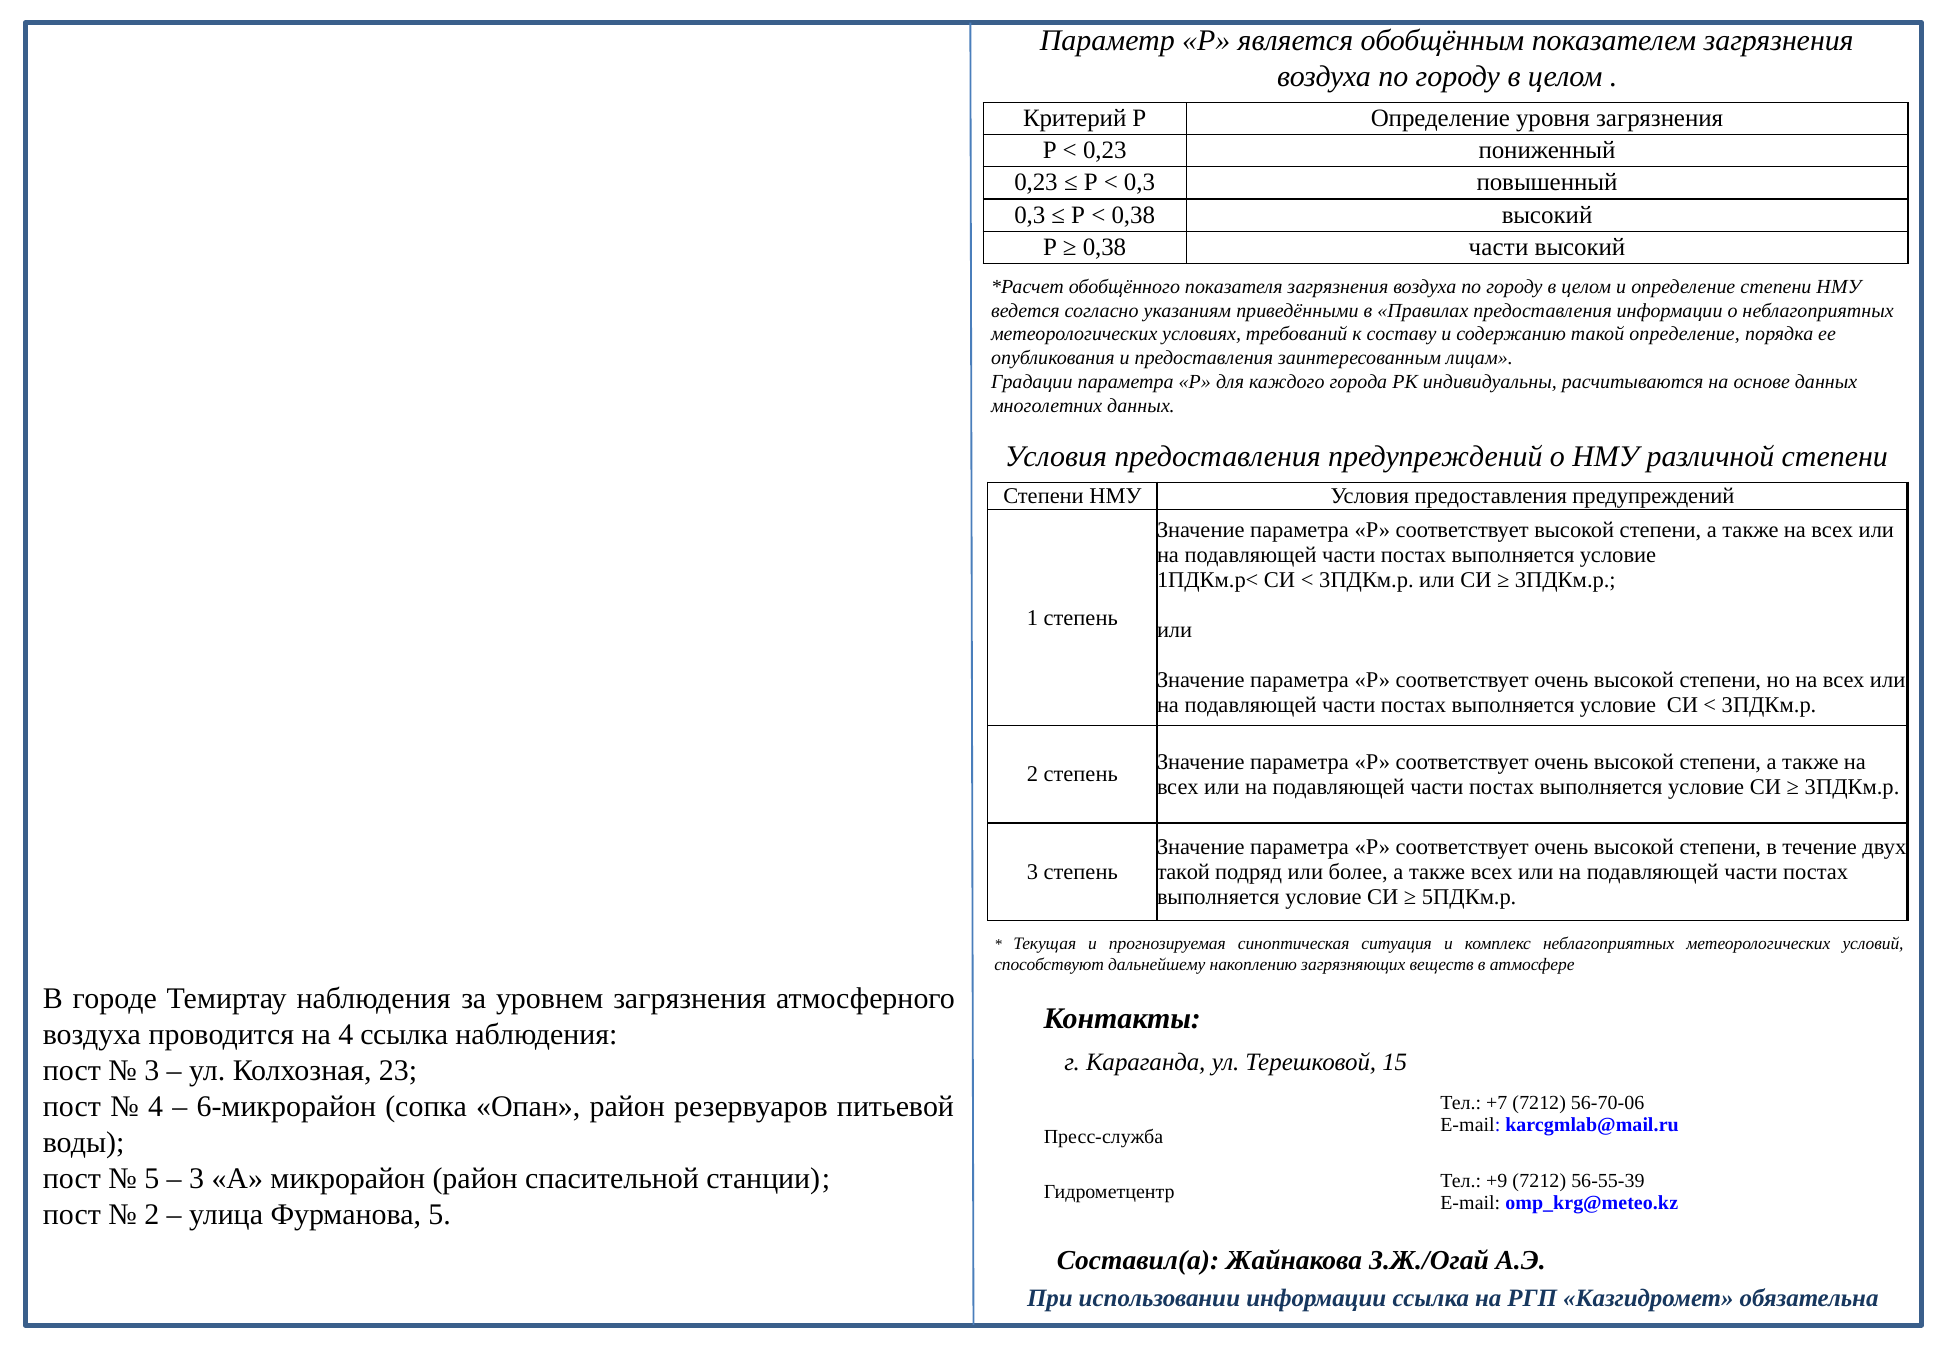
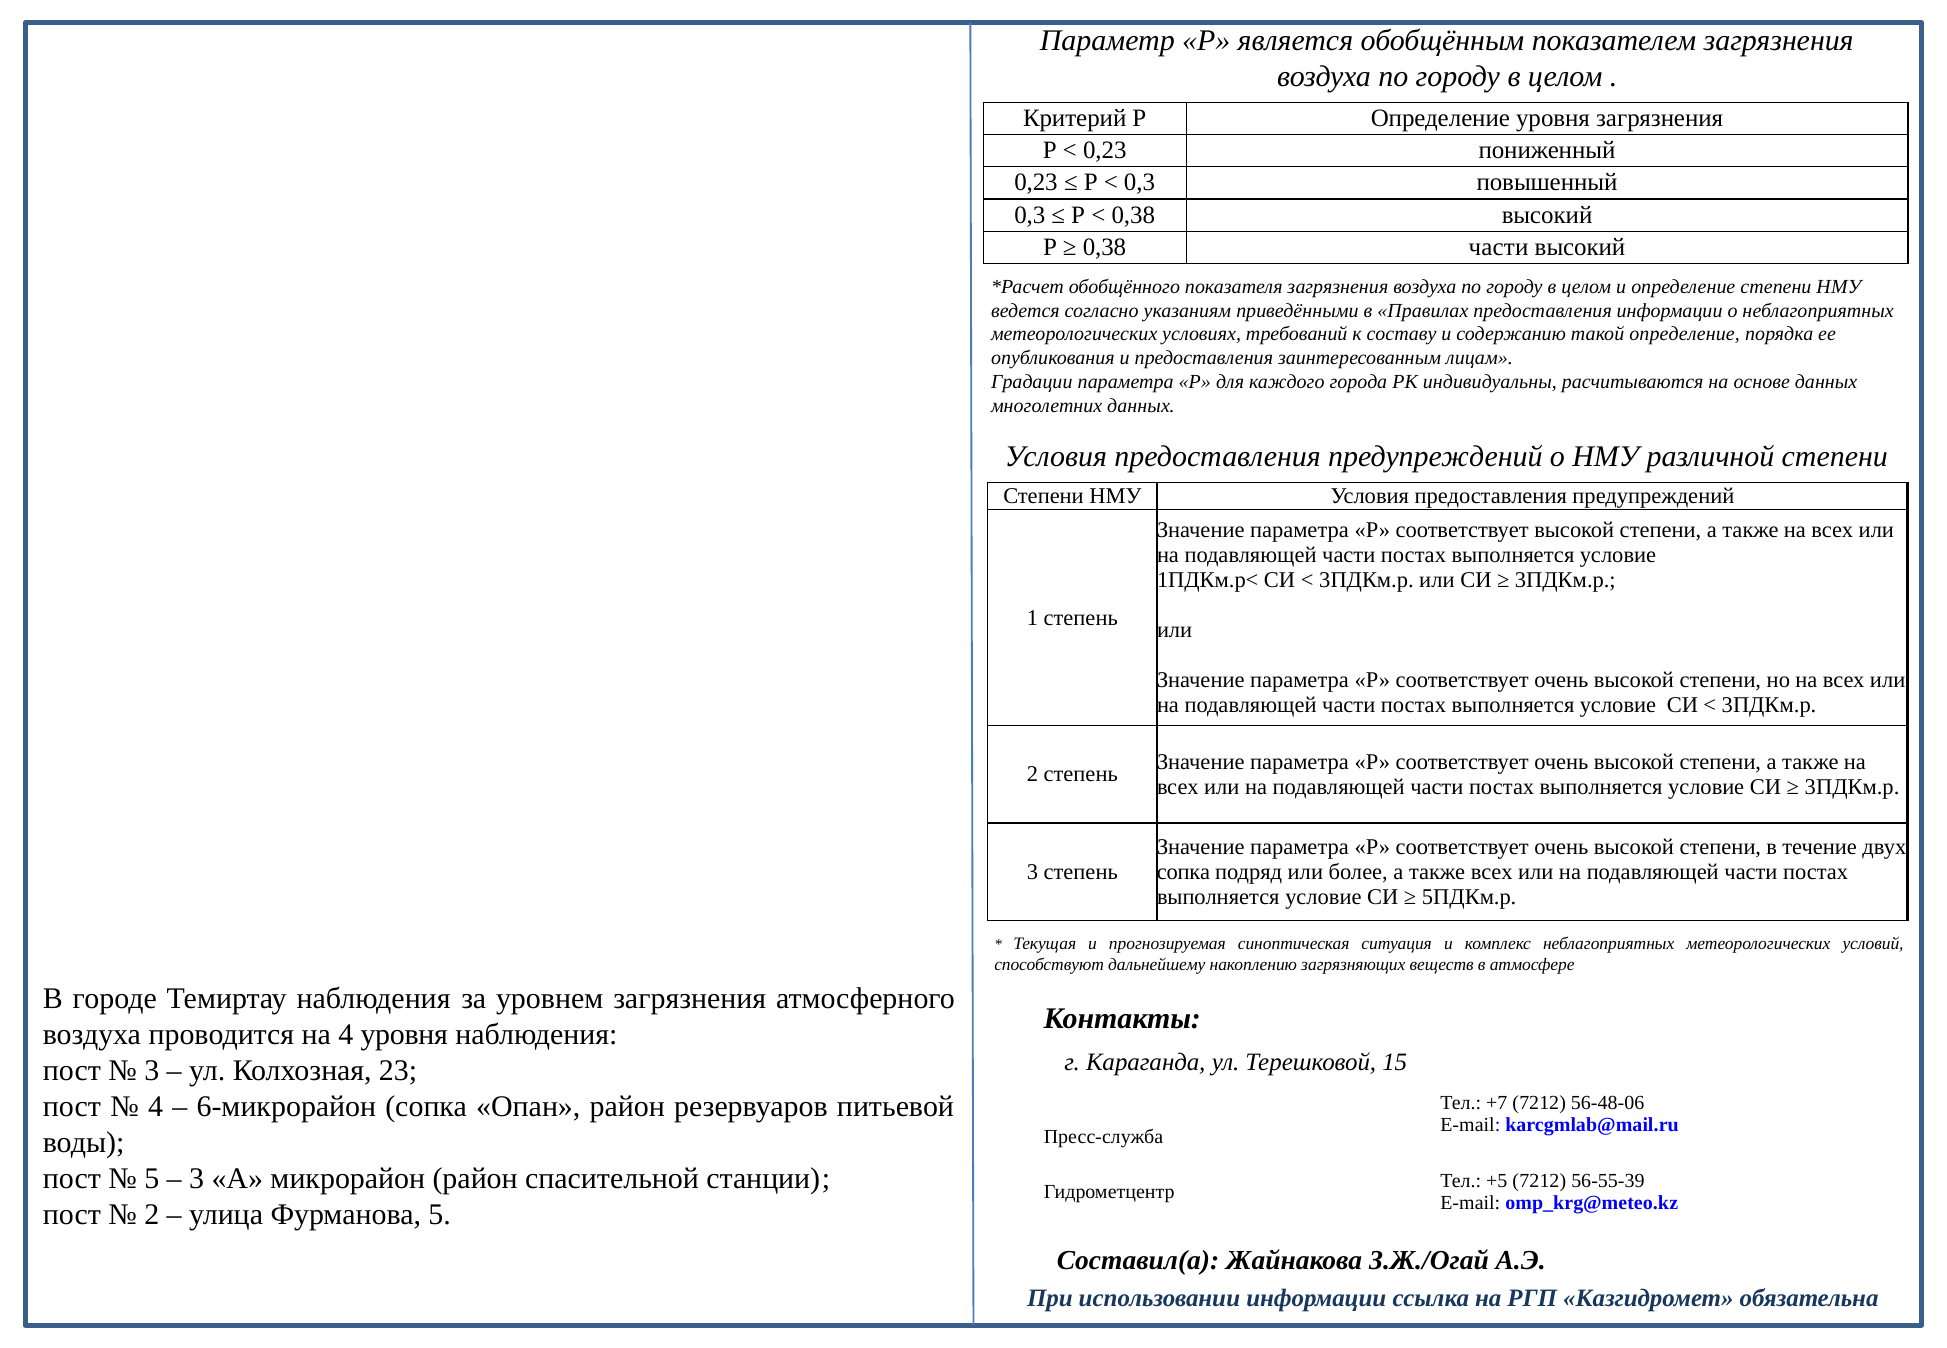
такой at (1183, 872): такой -> сопка
4 ссылка: ссылка -> уровня
56-70-06: 56-70-06 -> 56-48-06
+9: +9 -> +5
